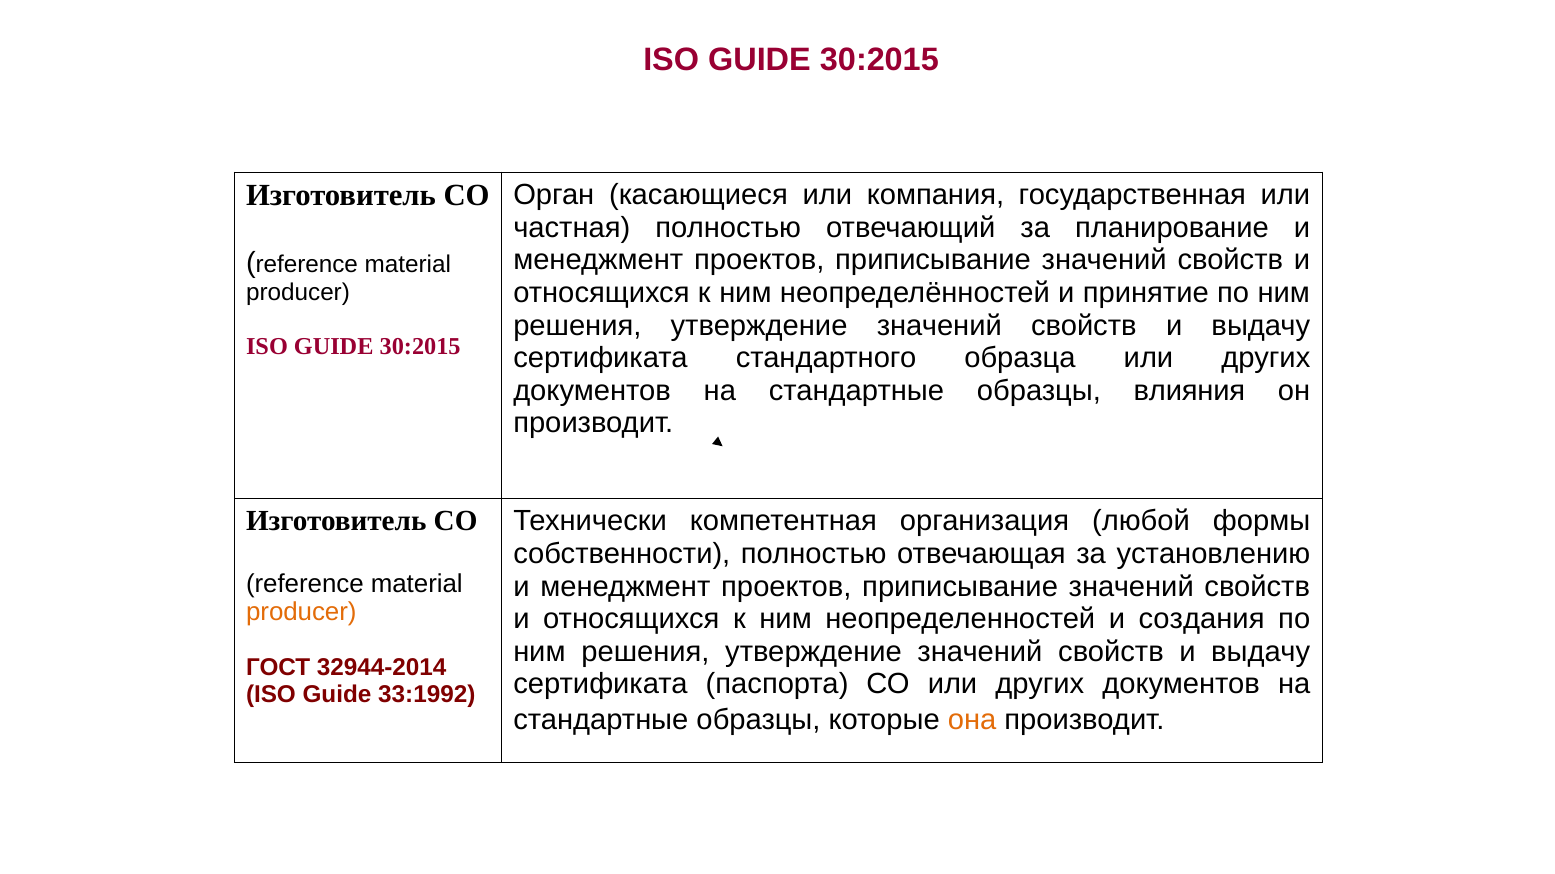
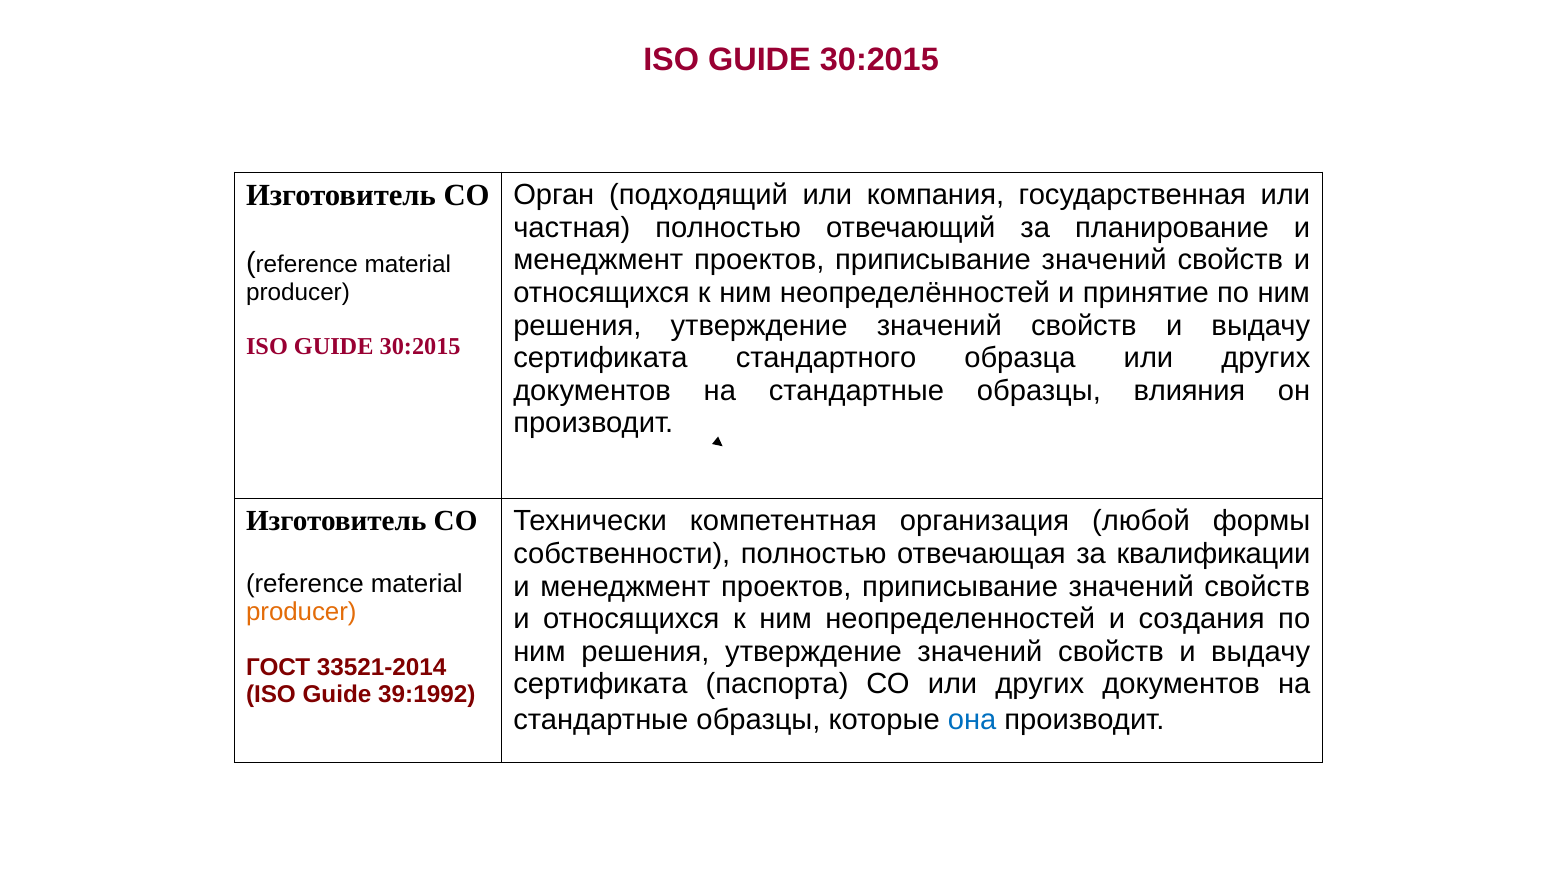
касающиеся: касающиеся -> подходящий
установлению: установлению -> квалификации
32944-2014: 32944-2014 -> 33521-2014
33:1992: 33:1992 -> 39:1992
она colour: orange -> blue
